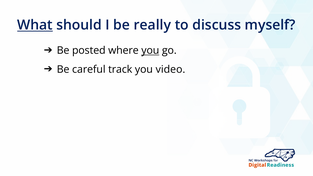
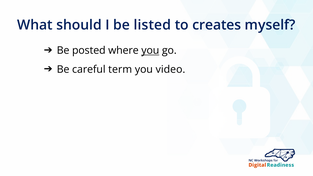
What underline: present -> none
really: really -> listed
discuss: discuss -> creates
track: track -> term
